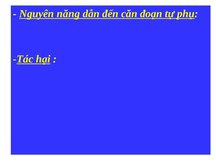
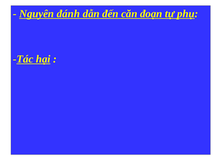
năng: năng -> đánh
